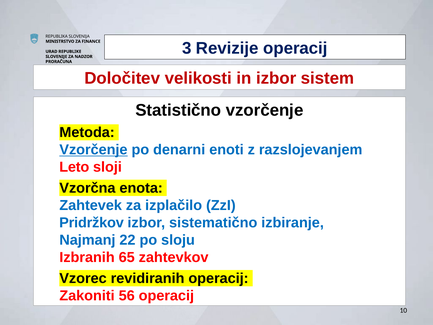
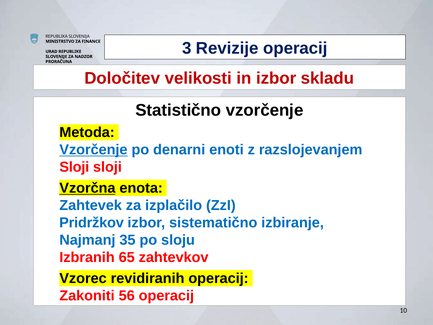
sistem: sistem -> skladu
Leto at (74, 167): Leto -> Sloji
Vzorčna underline: none -> present
22: 22 -> 35
